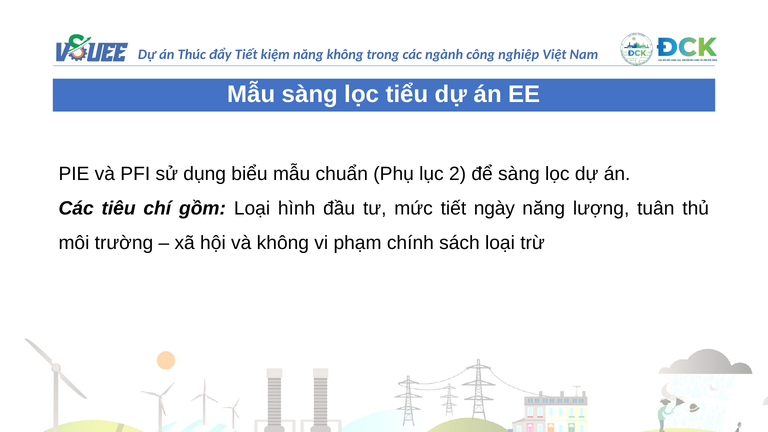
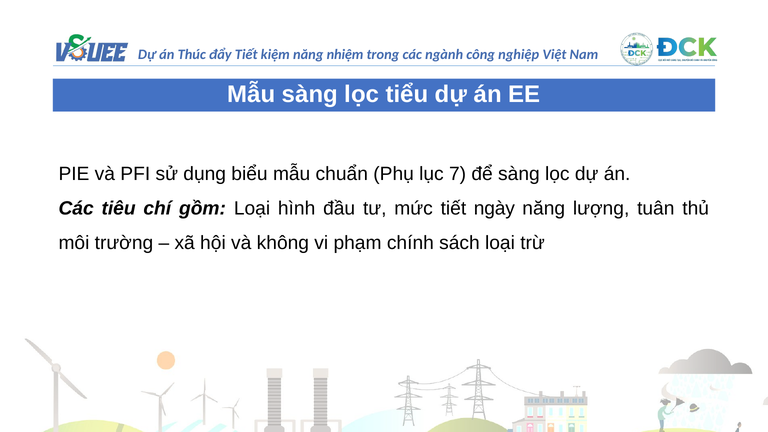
năng không: không -> nhiệm
2: 2 -> 7
